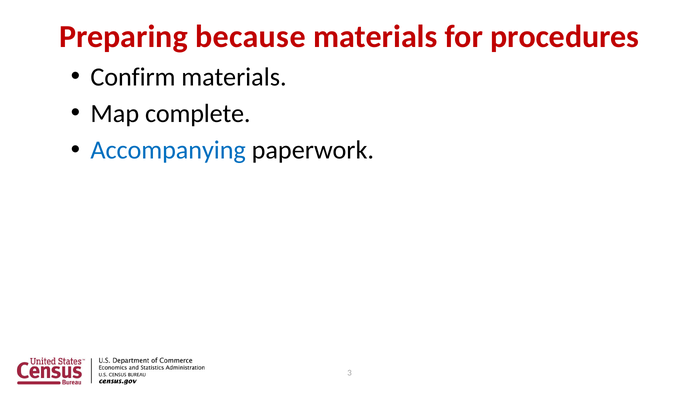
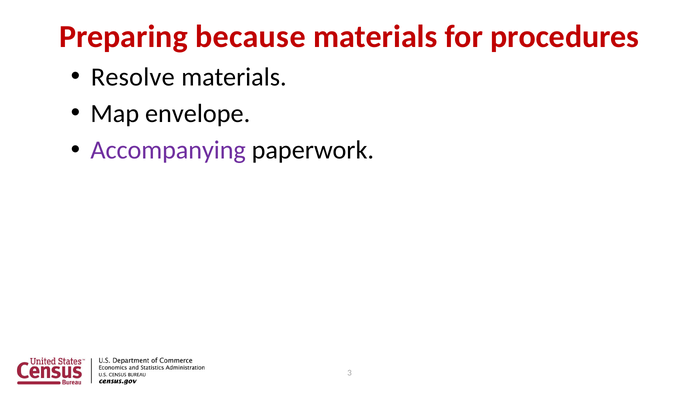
Confirm: Confirm -> Resolve
complete: complete -> envelope
Accompanying colour: blue -> purple
